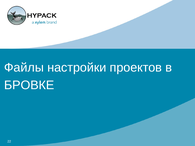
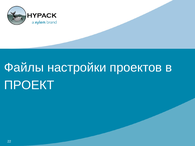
БРОВКЕ: БРОВКЕ -> ПРОЕКТ
